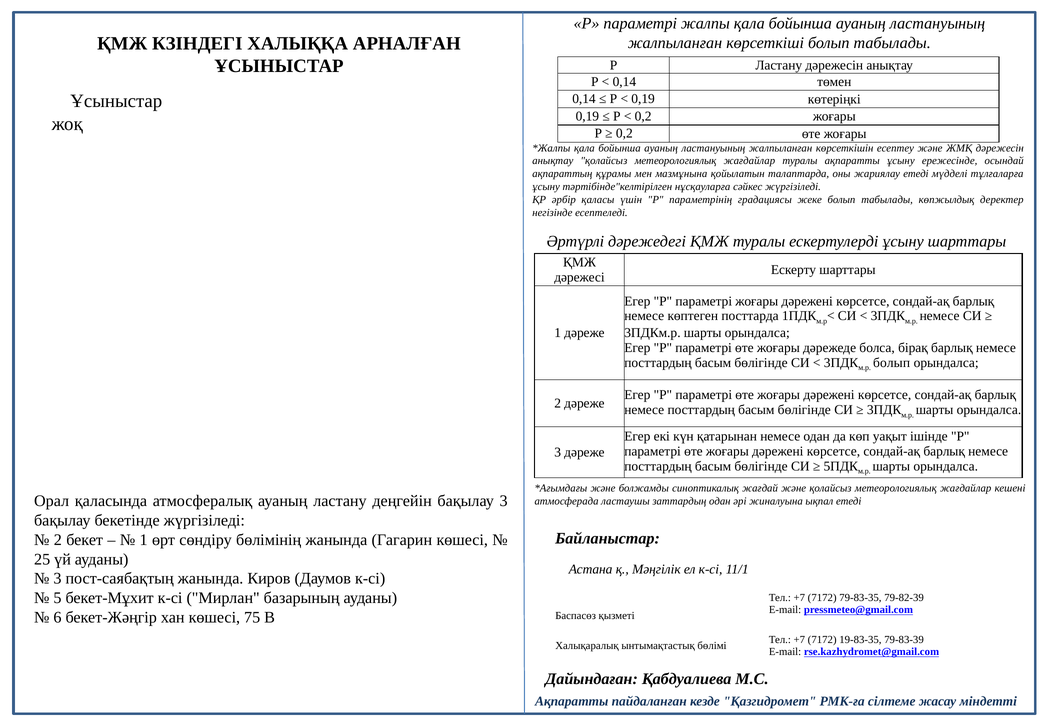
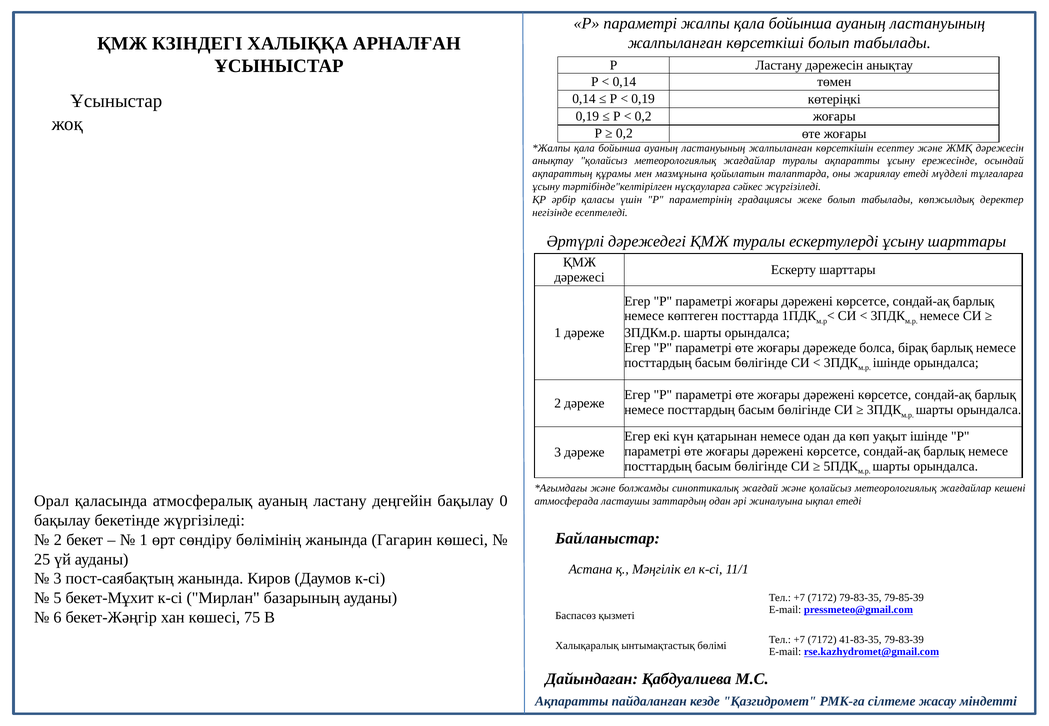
болып at (892, 363): болып -> ішінде
бақылау 3: 3 -> 0
79-82-39: 79-82-39 -> 79-85-39
19-83-35: 19-83-35 -> 41-83-35
